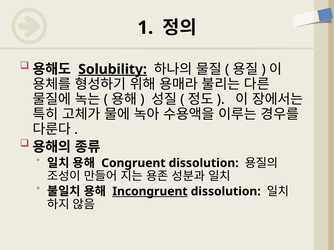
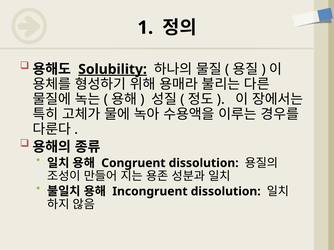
Incongruent underline: present -> none
